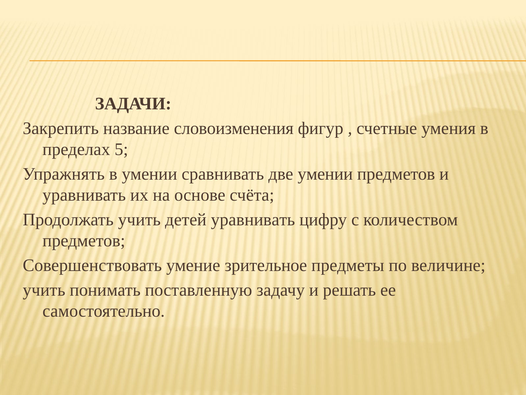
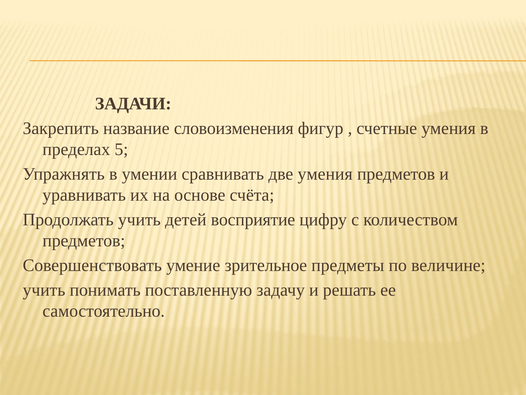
две умении: умении -> умения
детей уравнивать: уравнивать -> восприятие
